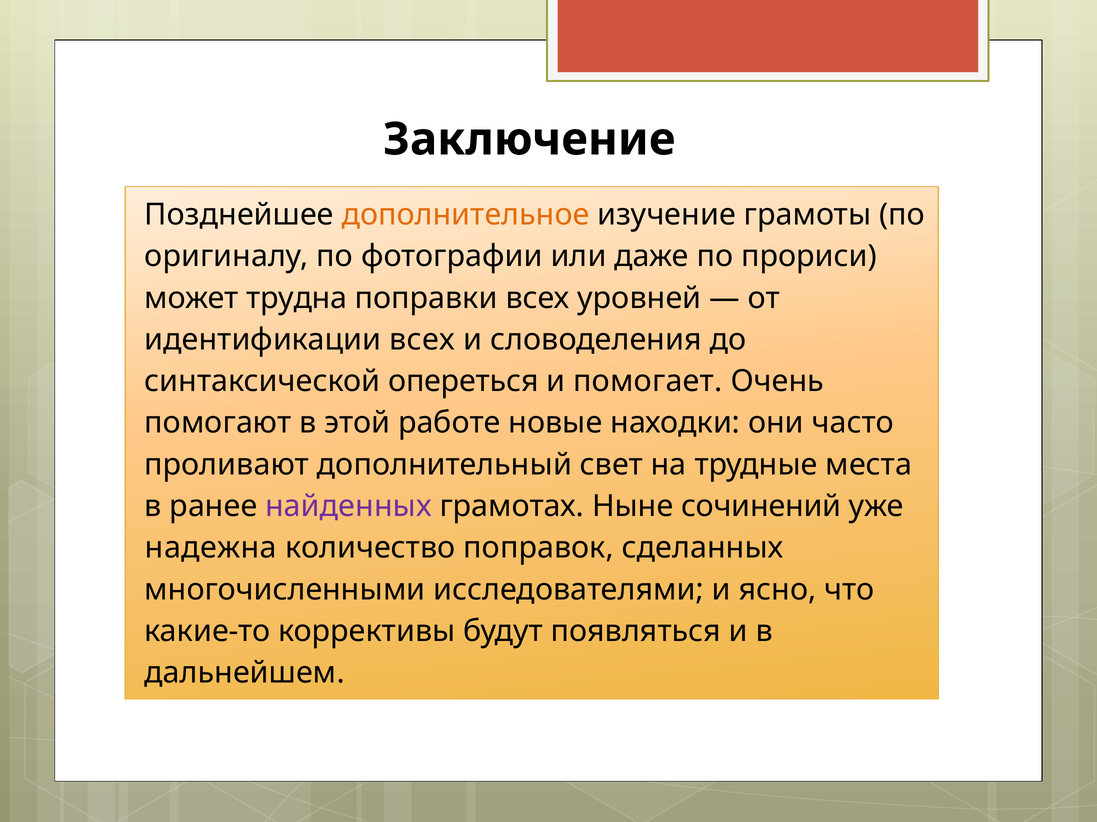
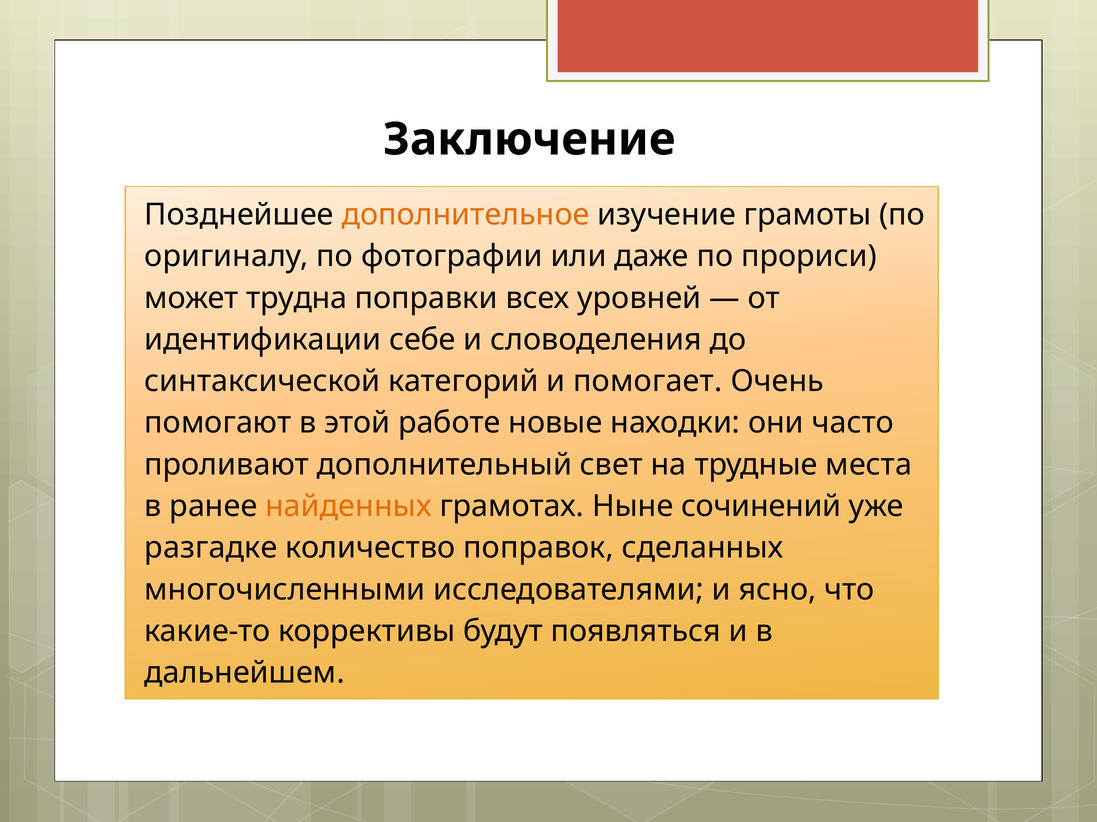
идентификации всех: всех -> себе
опереться: опереться -> категорий
найденных colour: purple -> orange
надежна: надежна -> разгадке
